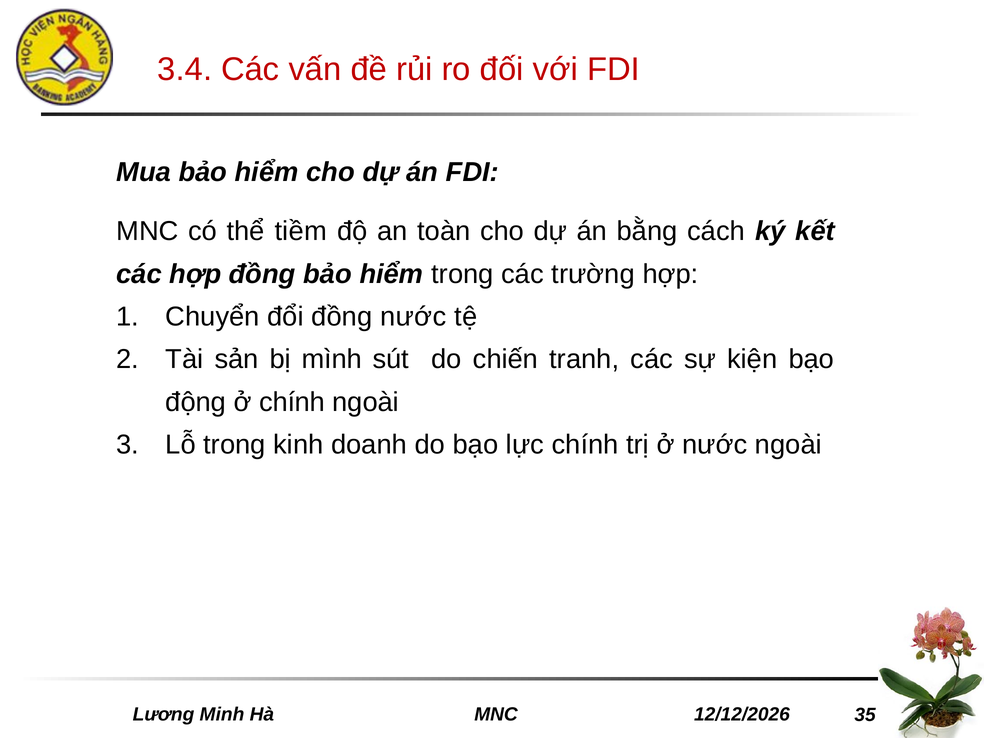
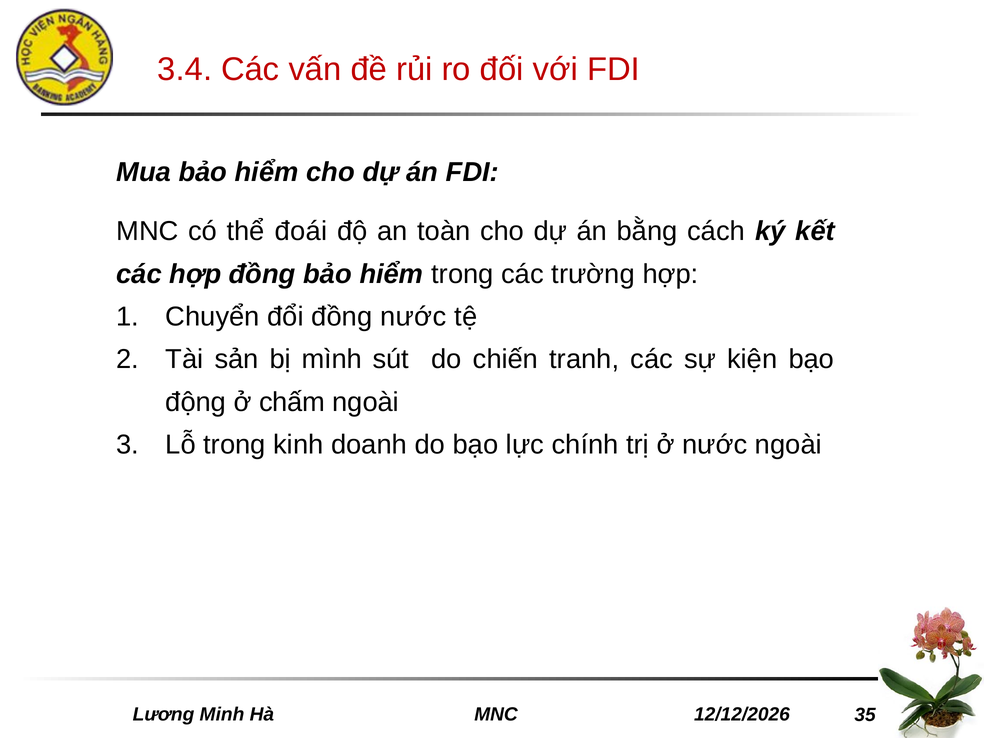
tiềm: tiềm -> đoái
ở chính: chính -> chấm
